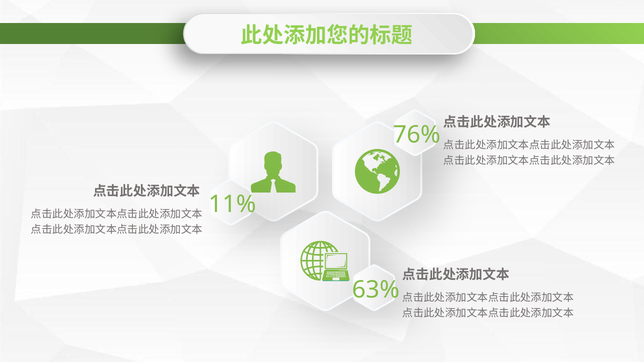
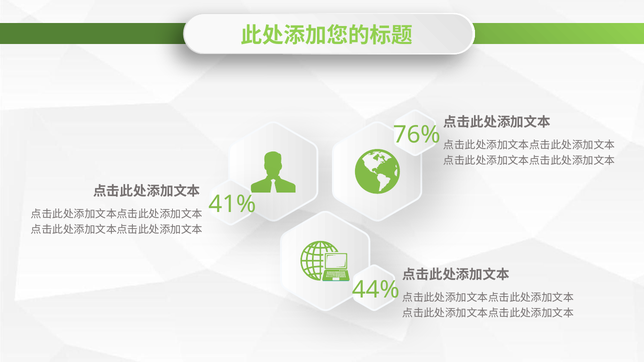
11%: 11% -> 41%
63%: 63% -> 44%
